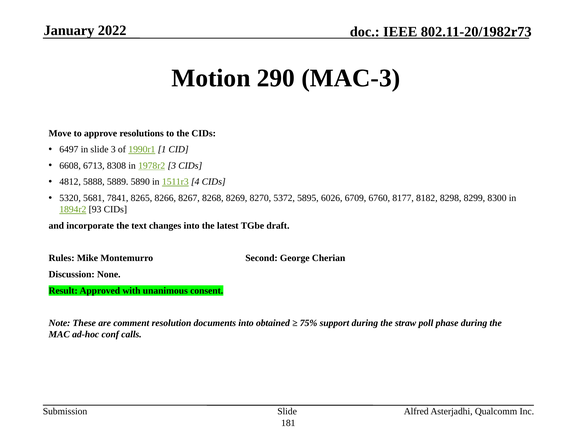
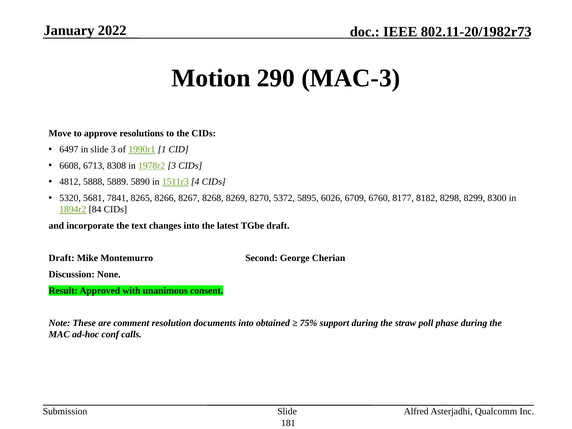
93: 93 -> 84
Rules at (62, 258): Rules -> Draft
